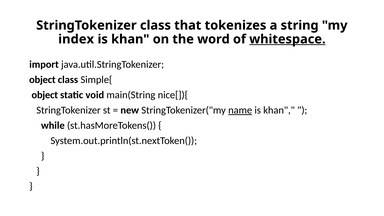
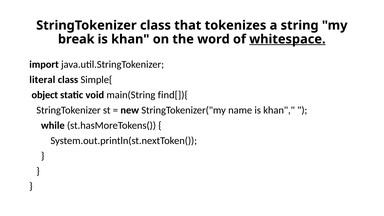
index: index -> break
object at (42, 80): object -> literal
nice[]){: nice[]){ -> find[]){
name underline: present -> none
